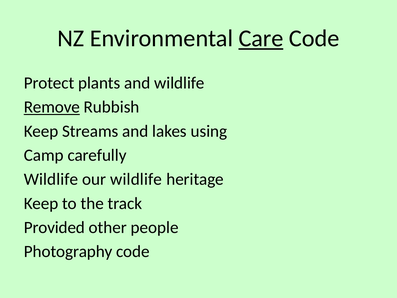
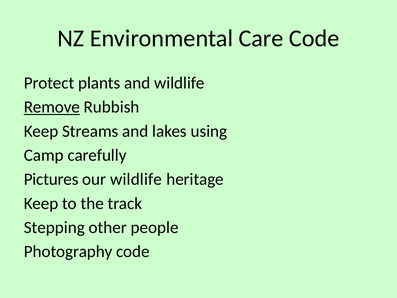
Care underline: present -> none
Wildlife at (51, 179): Wildlife -> Pictures
Provided: Provided -> Stepping
